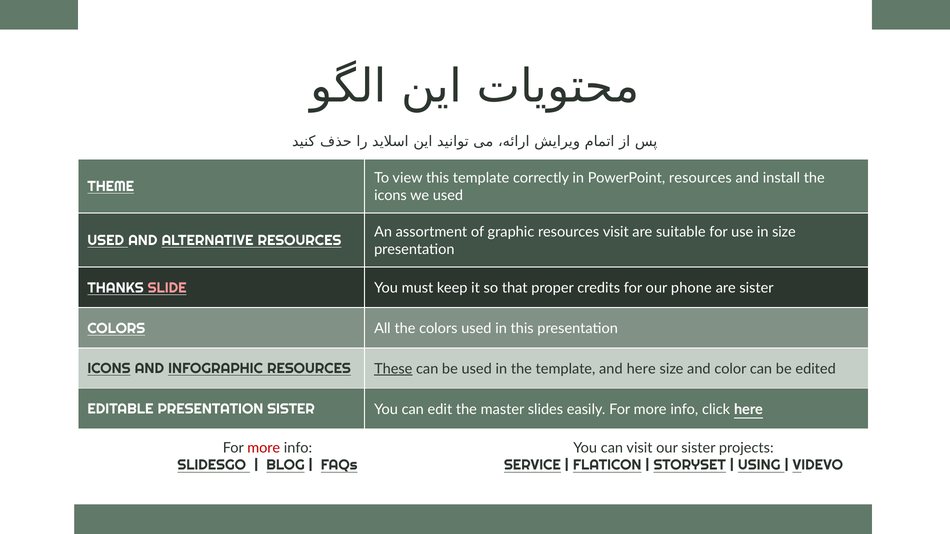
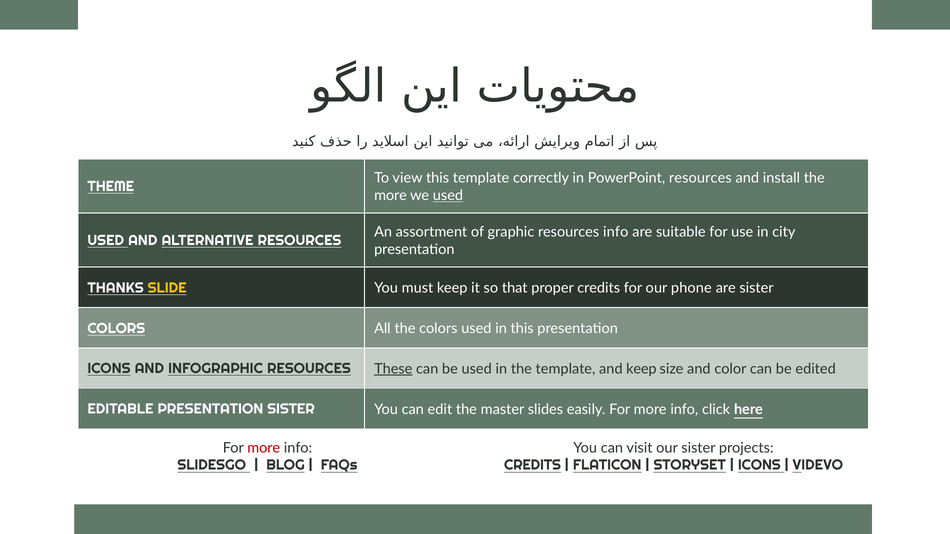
icons at (390, 196): icons -> more
used at (448, 196) underline: none -> present
resources visit: visit -> info
in size: size -> city
SLIDE colour: pink -> yellow
and here: here -> keep
SERVICE at (532, 466): SERVICE -> CREDITS
USING at (759, 466): USING -> ICONS
